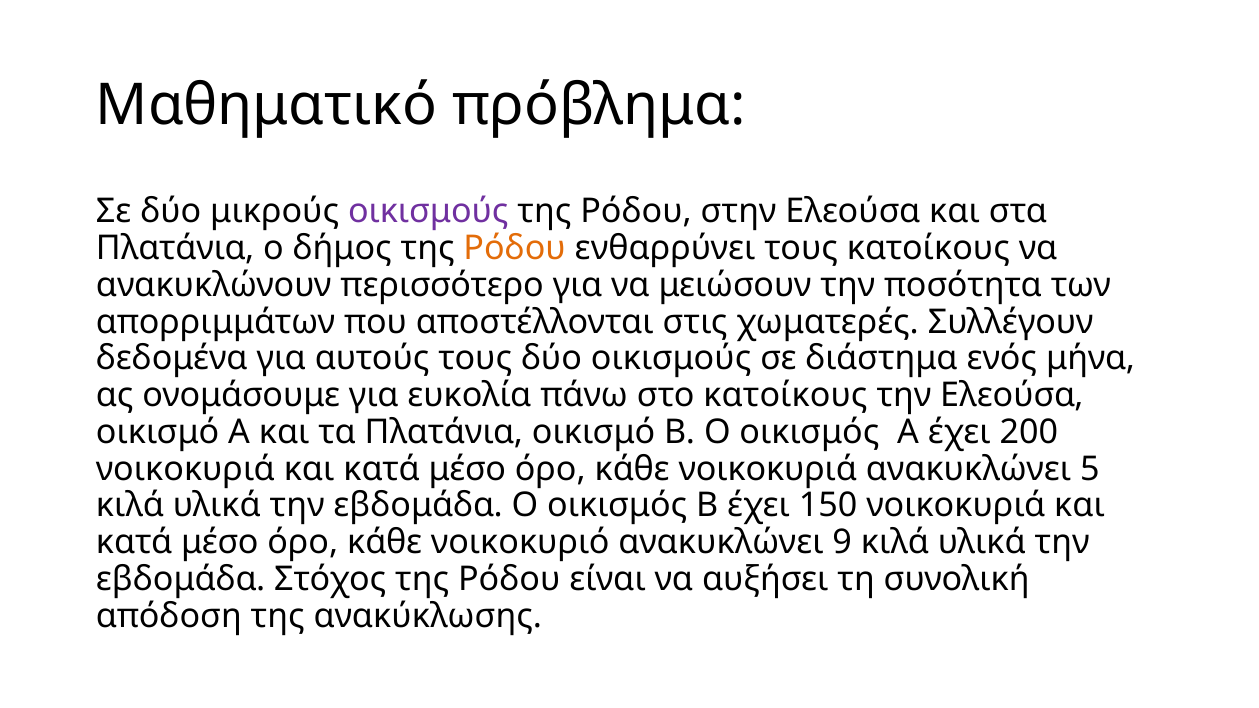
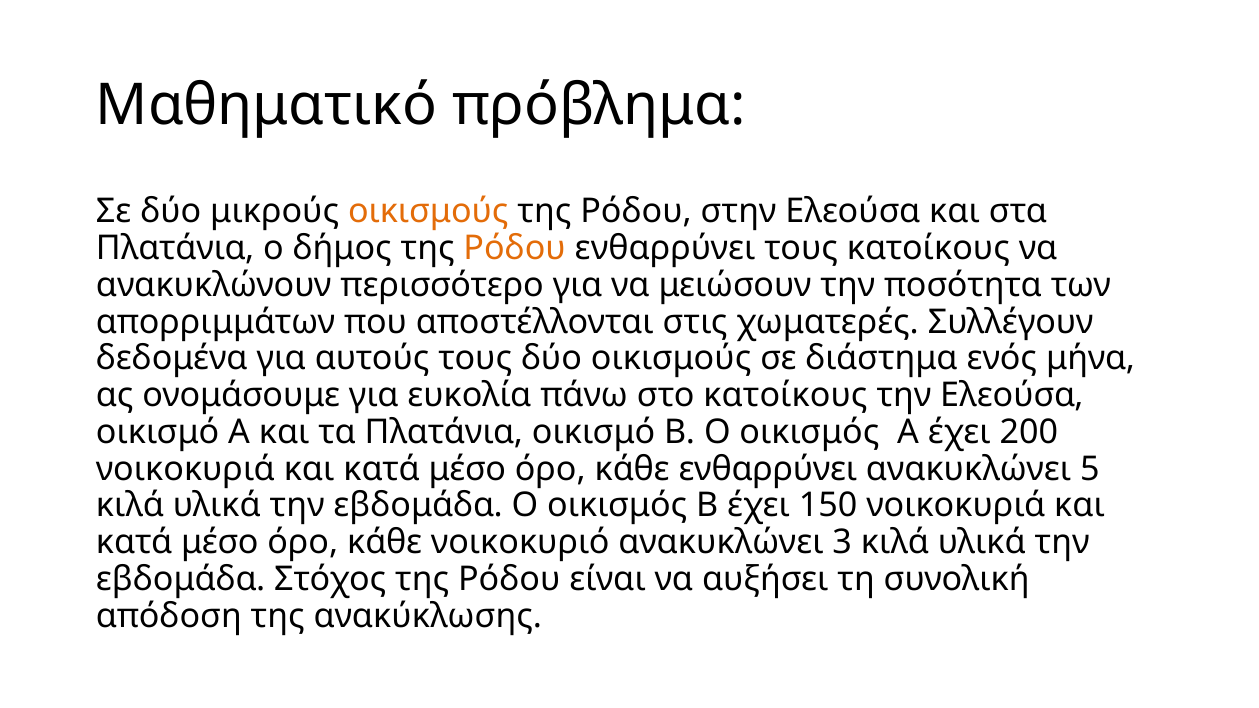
οικισμούς at (428, 211) colour: purple -> orange
κάθε νοικοκυριά: νοικοκυριά -> ενθαρρύνει
9: 9 -> 3
